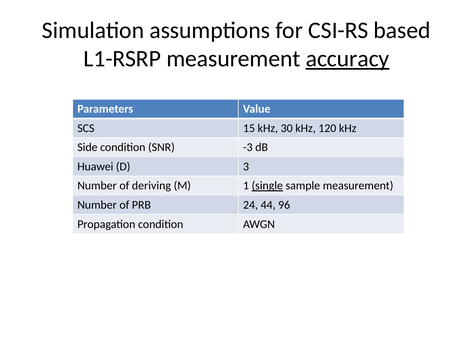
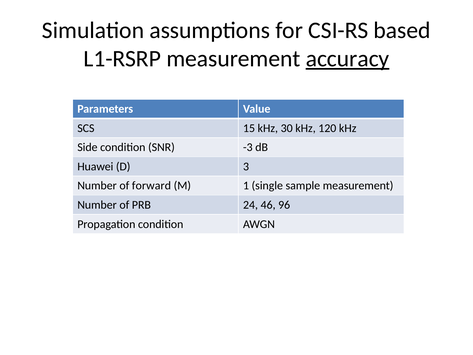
deriving: deriving -> forward
single underline: present -> none
44: 44 -> 46
